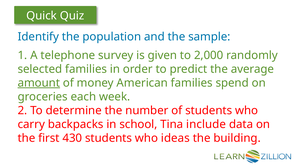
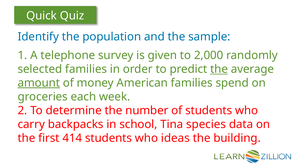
the at (219, 69) underline: none -> present
include: include -> species
430: 430 -> 414
